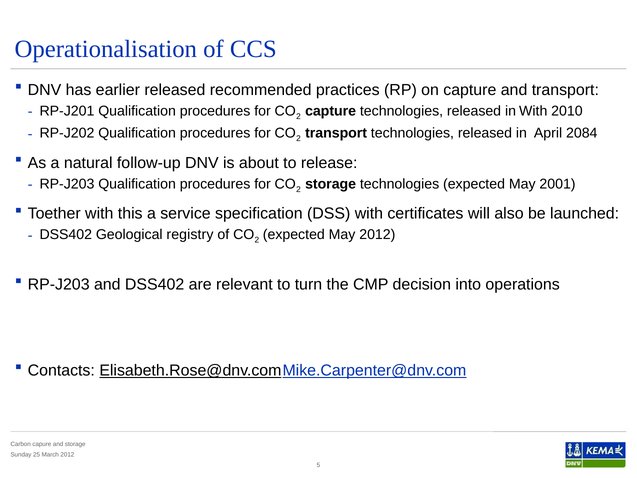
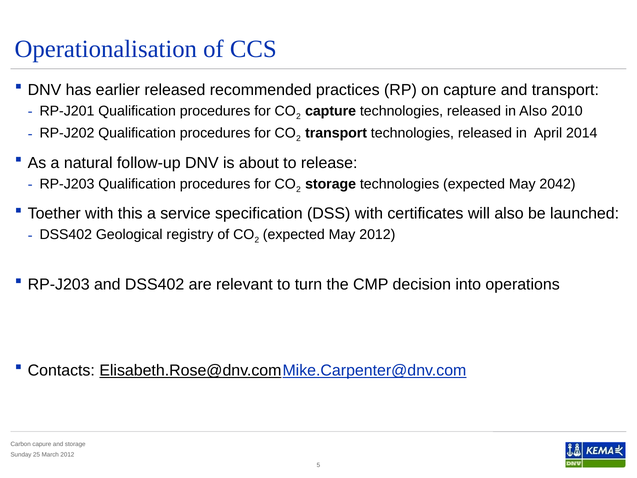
in With: With -> Also
2084: 2084 -> 2014
2001: 2001 -> 2042
